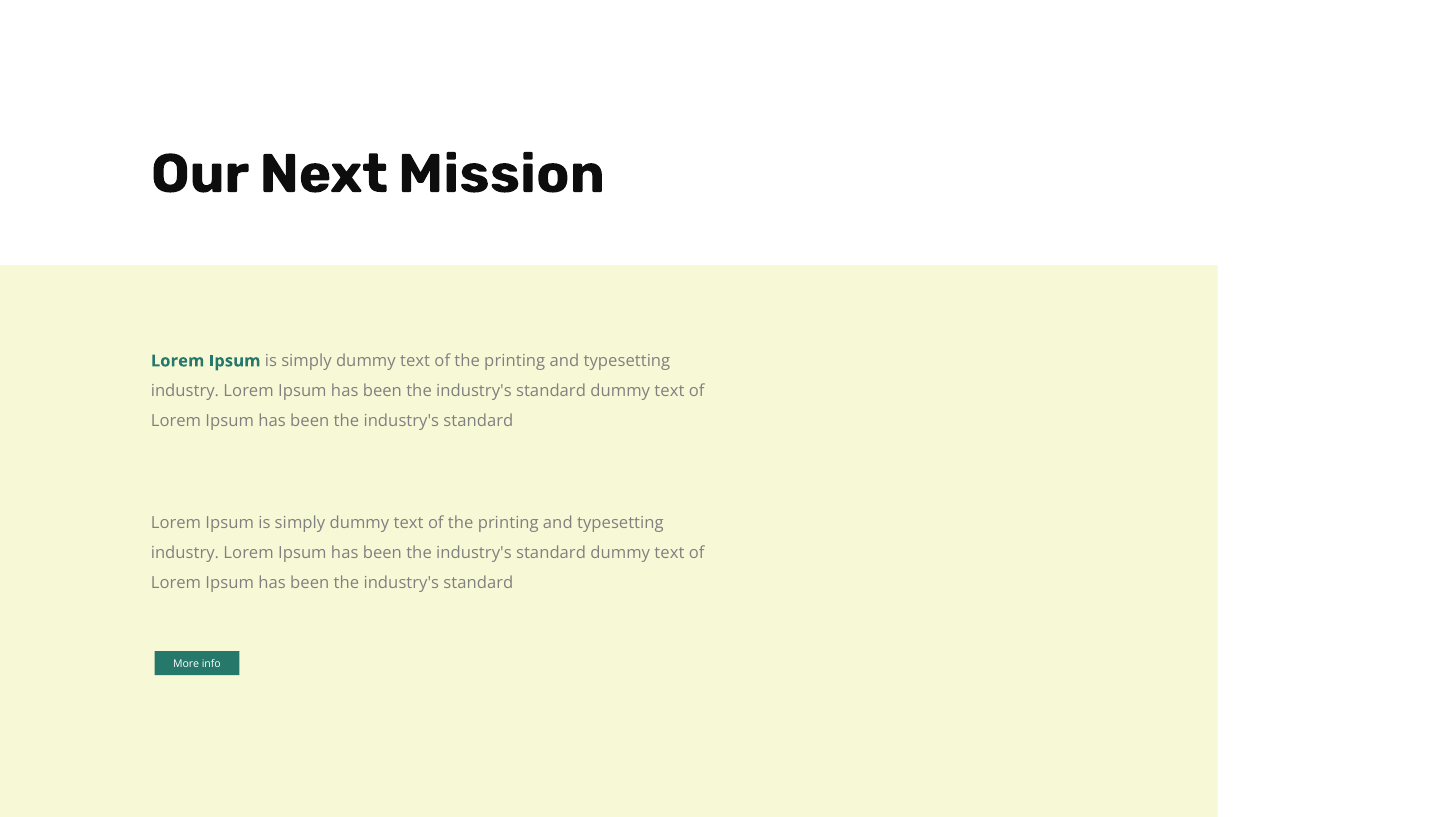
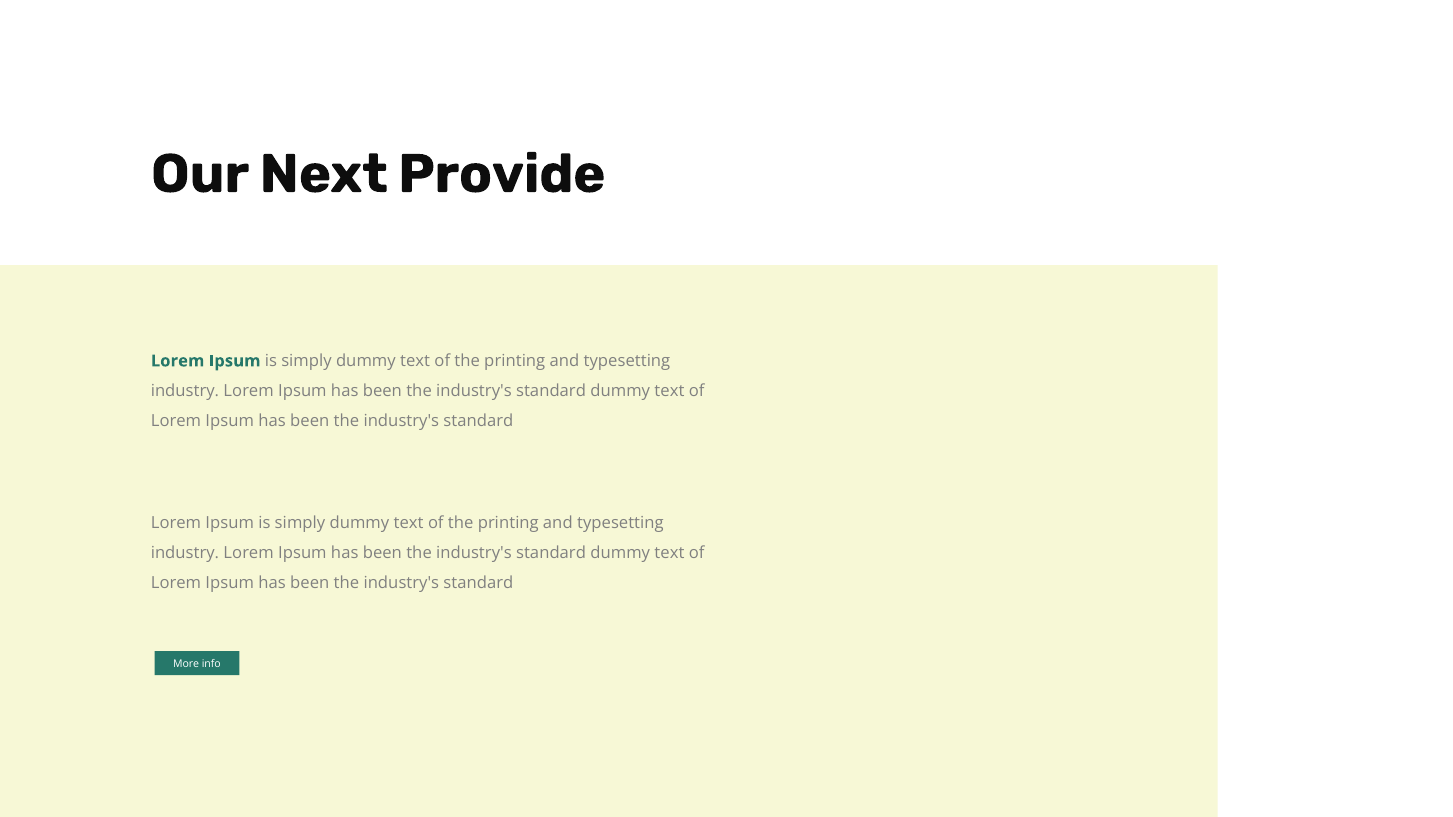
Mission: Mission -> Provide
